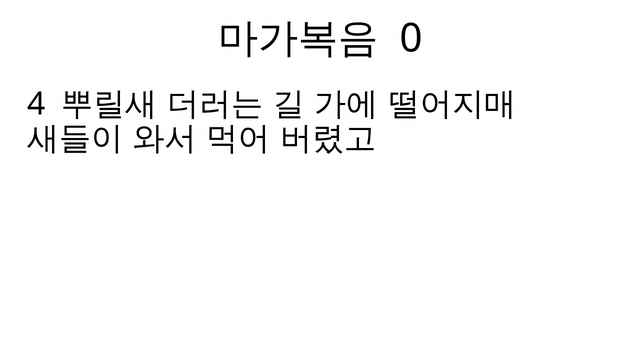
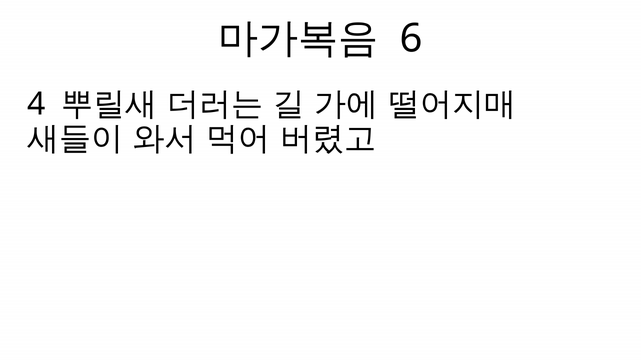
0: 0 -> 6
